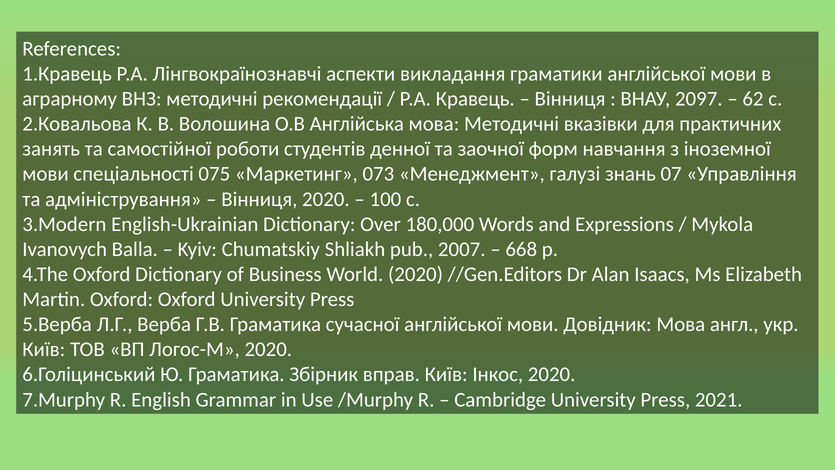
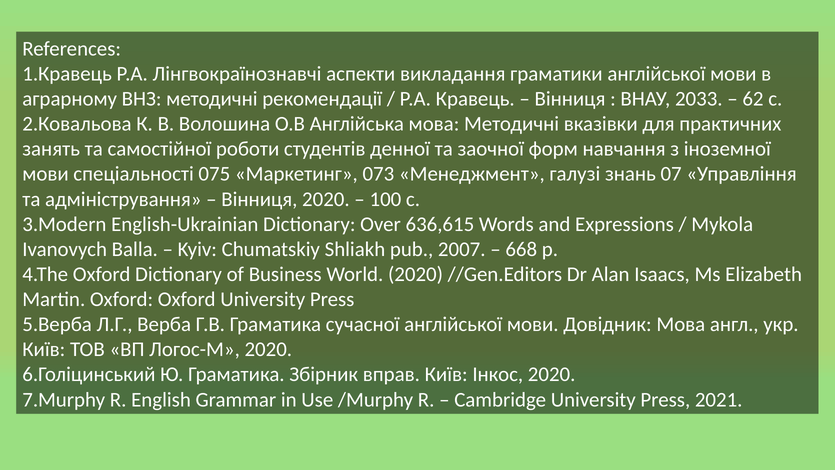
2097: 2097 -> 2033
180,000: 180,000 -> 636,615
